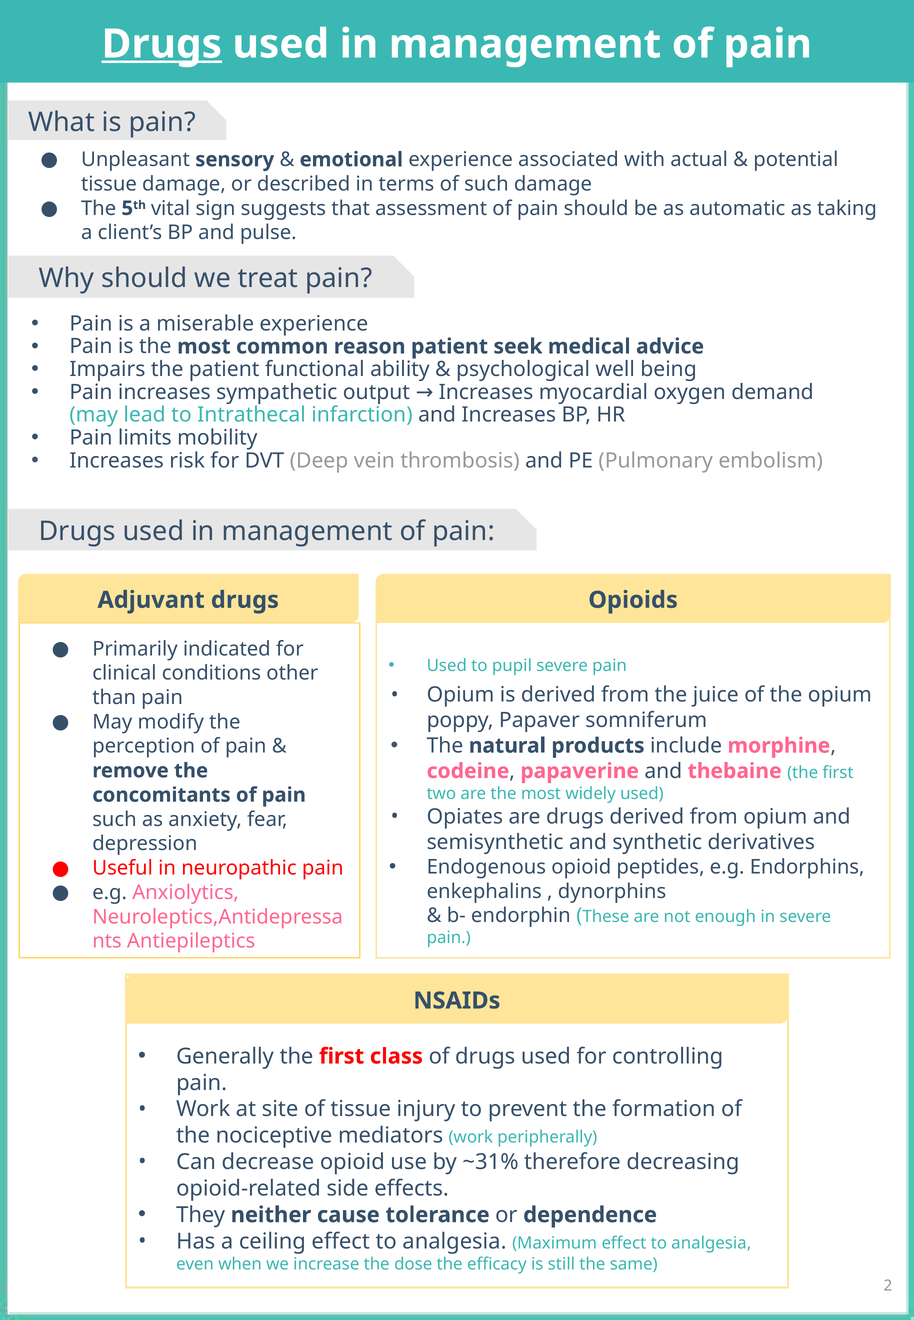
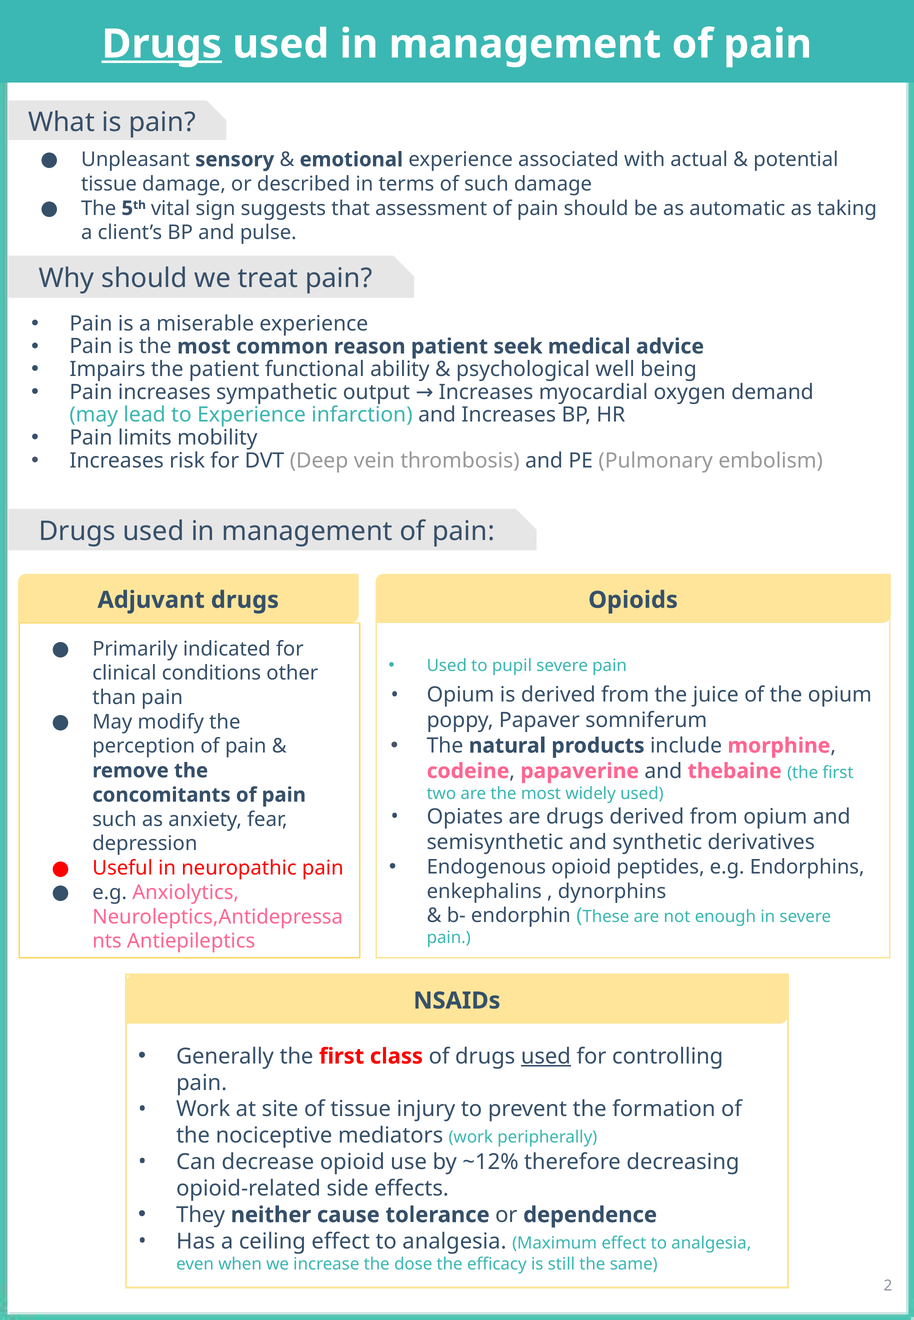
to Intrathecal: Intrathecal -> Experience
used at (546, 1057) underline: none -> present
~31%: ~31% -> ~12%
